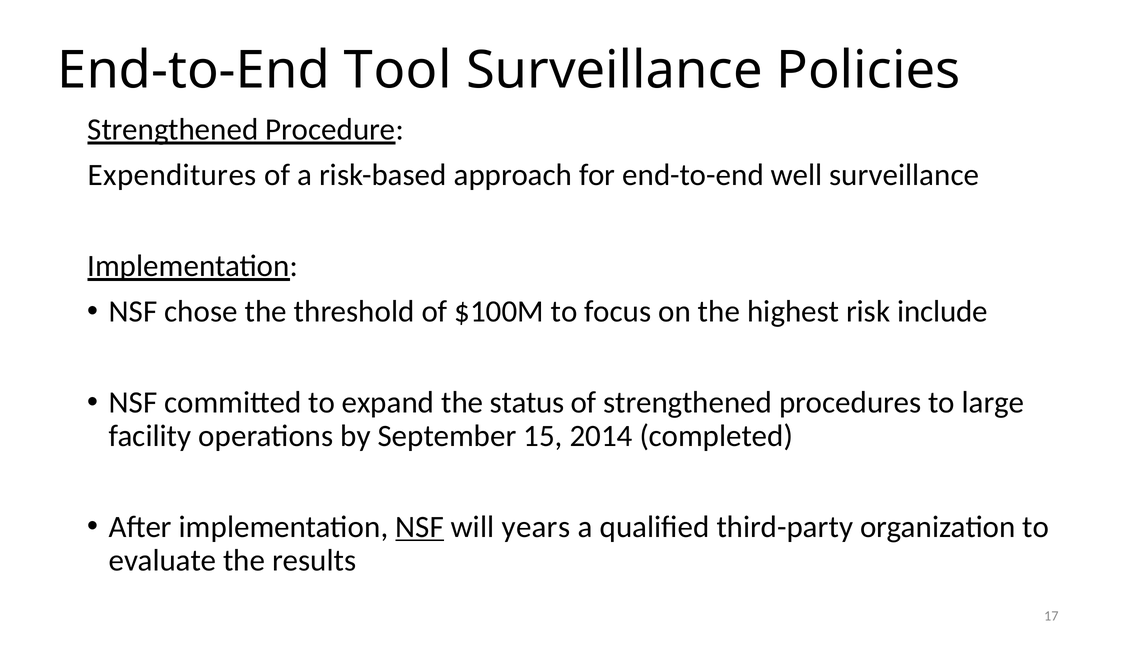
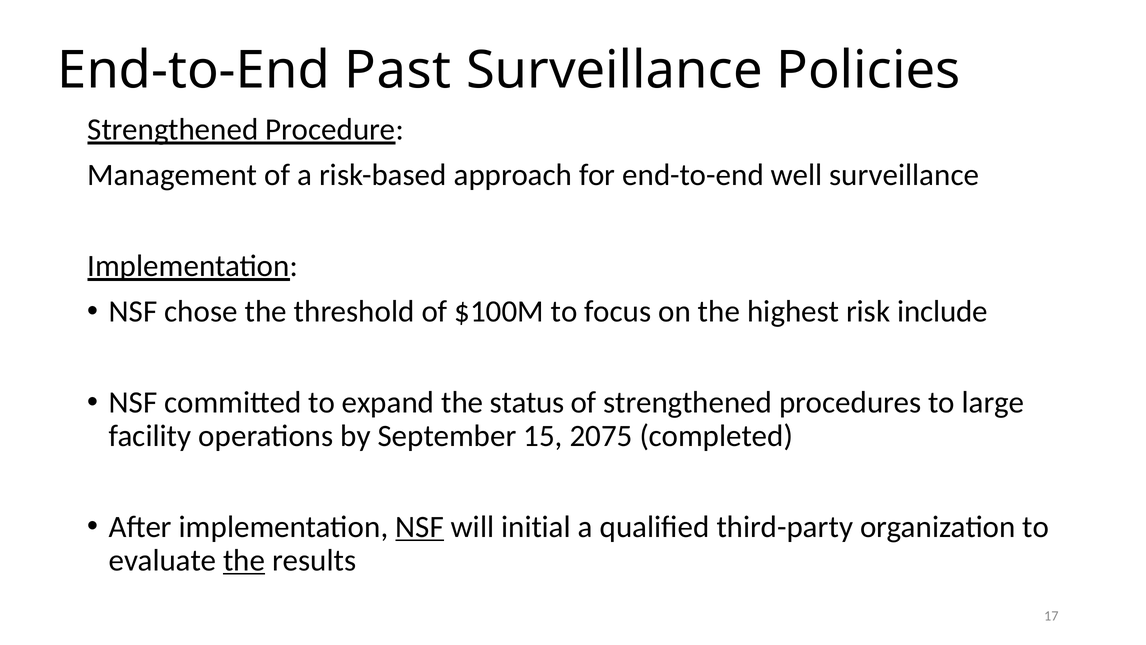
Tool: Tool -> Past
Expenditures: Expenditures -> Management
2014: 2014 -> 2075
years: years -> initial
the at (244, 560) underline: none -> present
